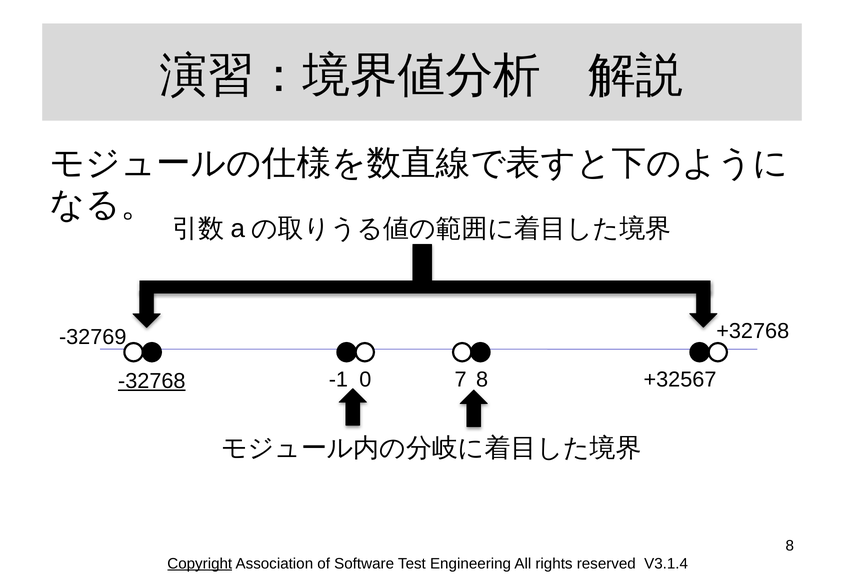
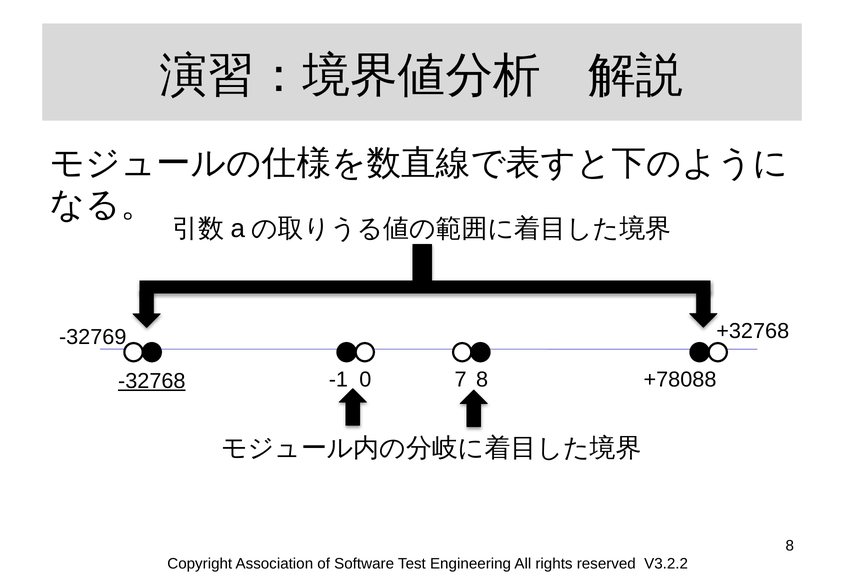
+32567: +32567 -> +78088
Copyright underline: present -> none
V3.1.4: V3.1.4 -> V3.2.2
